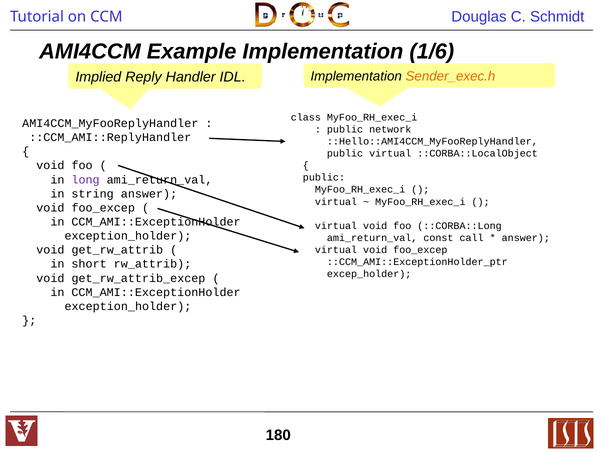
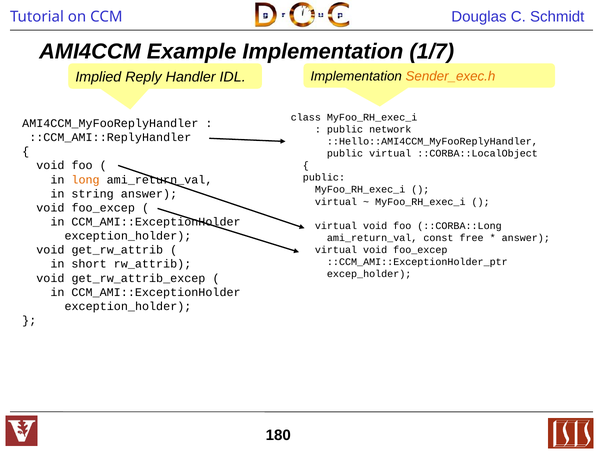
1/6: 1/6 -> 1/7
long colour: purple -> orange
call: call -> free
